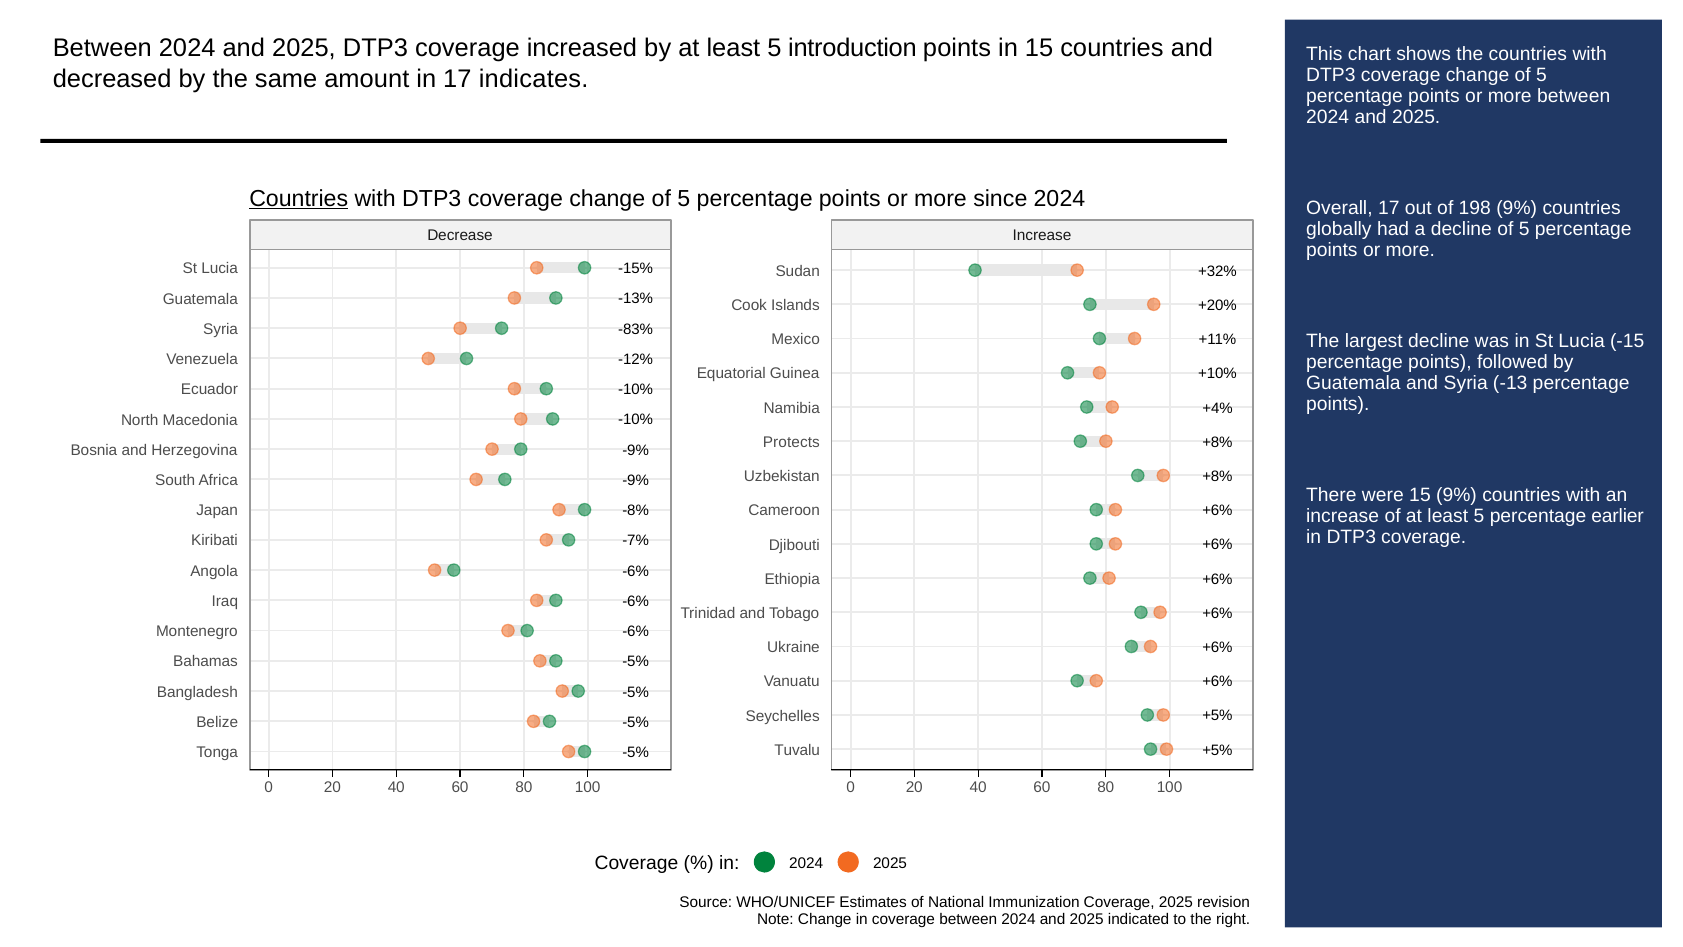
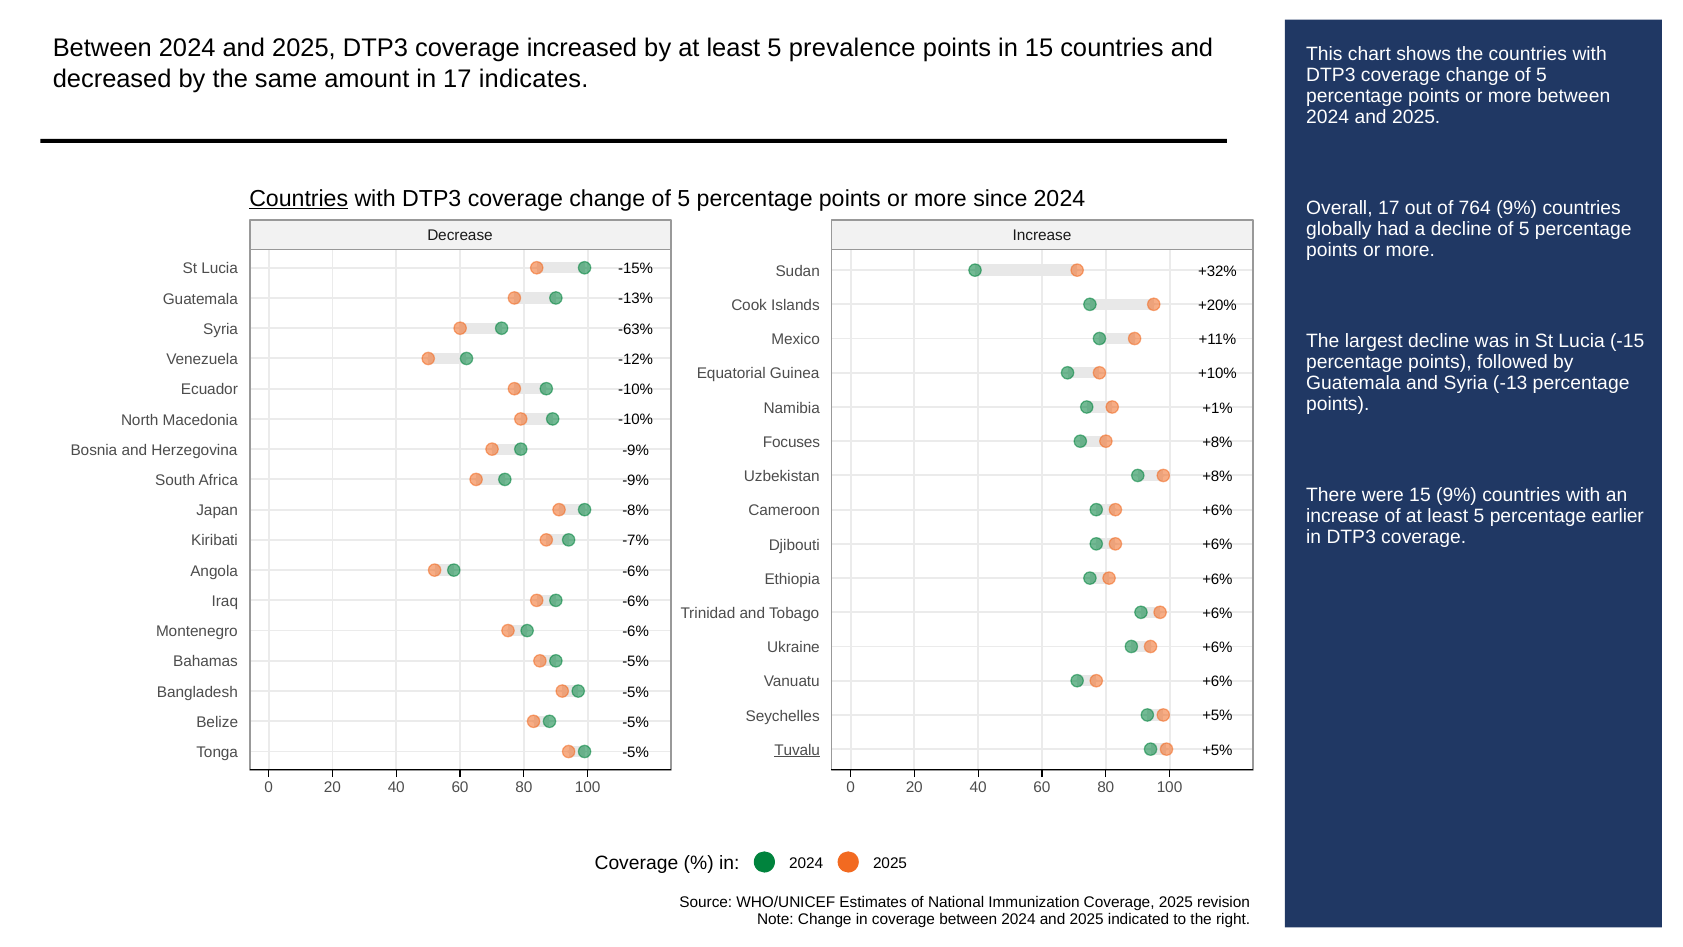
introduction: introduction -> prevalence
198: 198 -> 764
-83%: -83% -> -63%
+4%: +4% -> +1%
Protects: Protects -> Focuses
Tuvalu underline: none -> present
